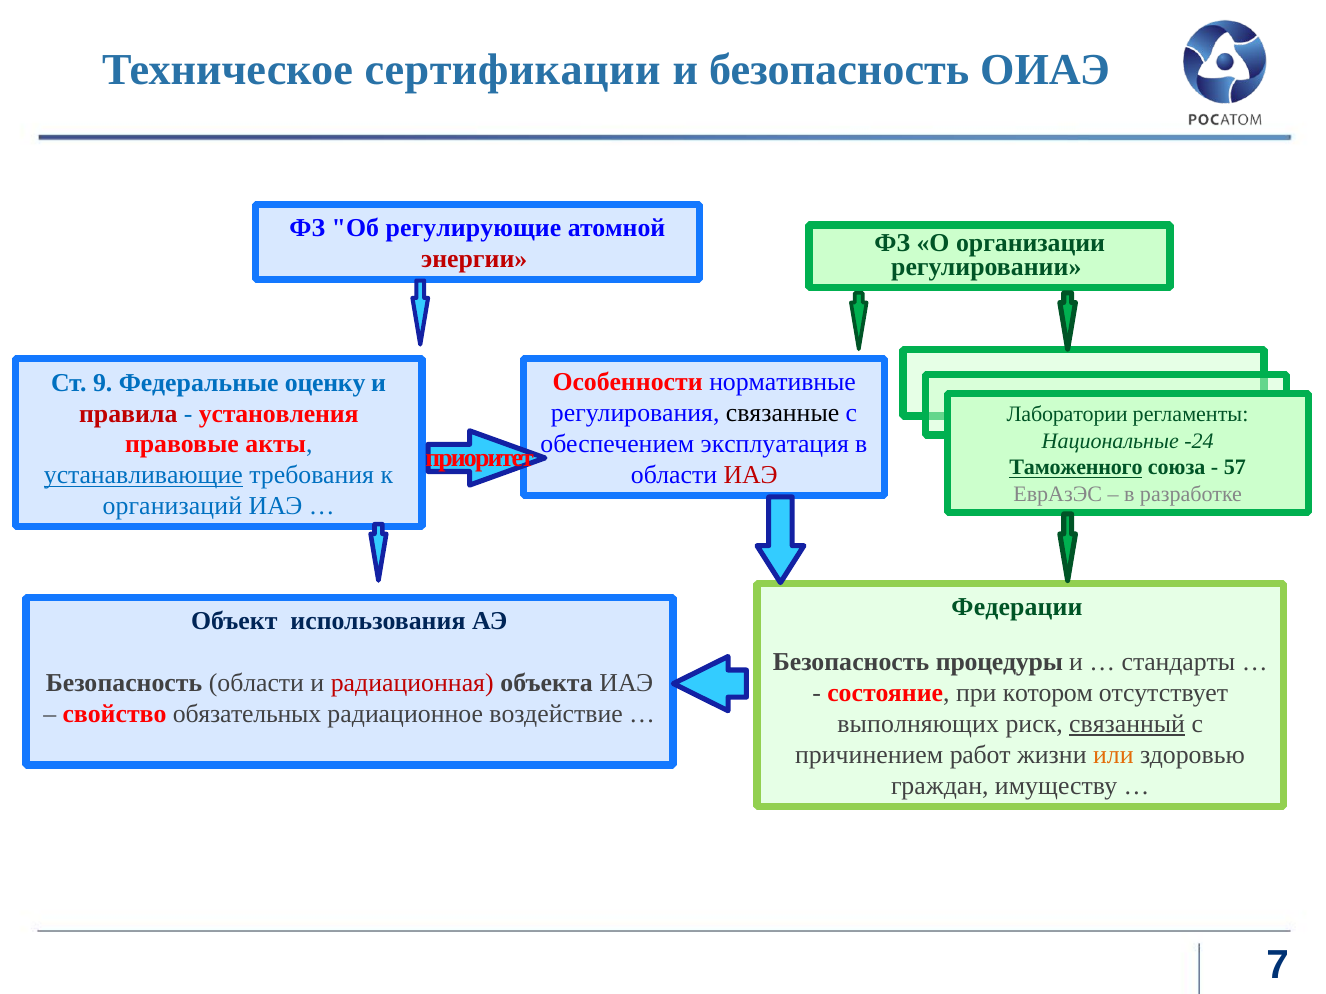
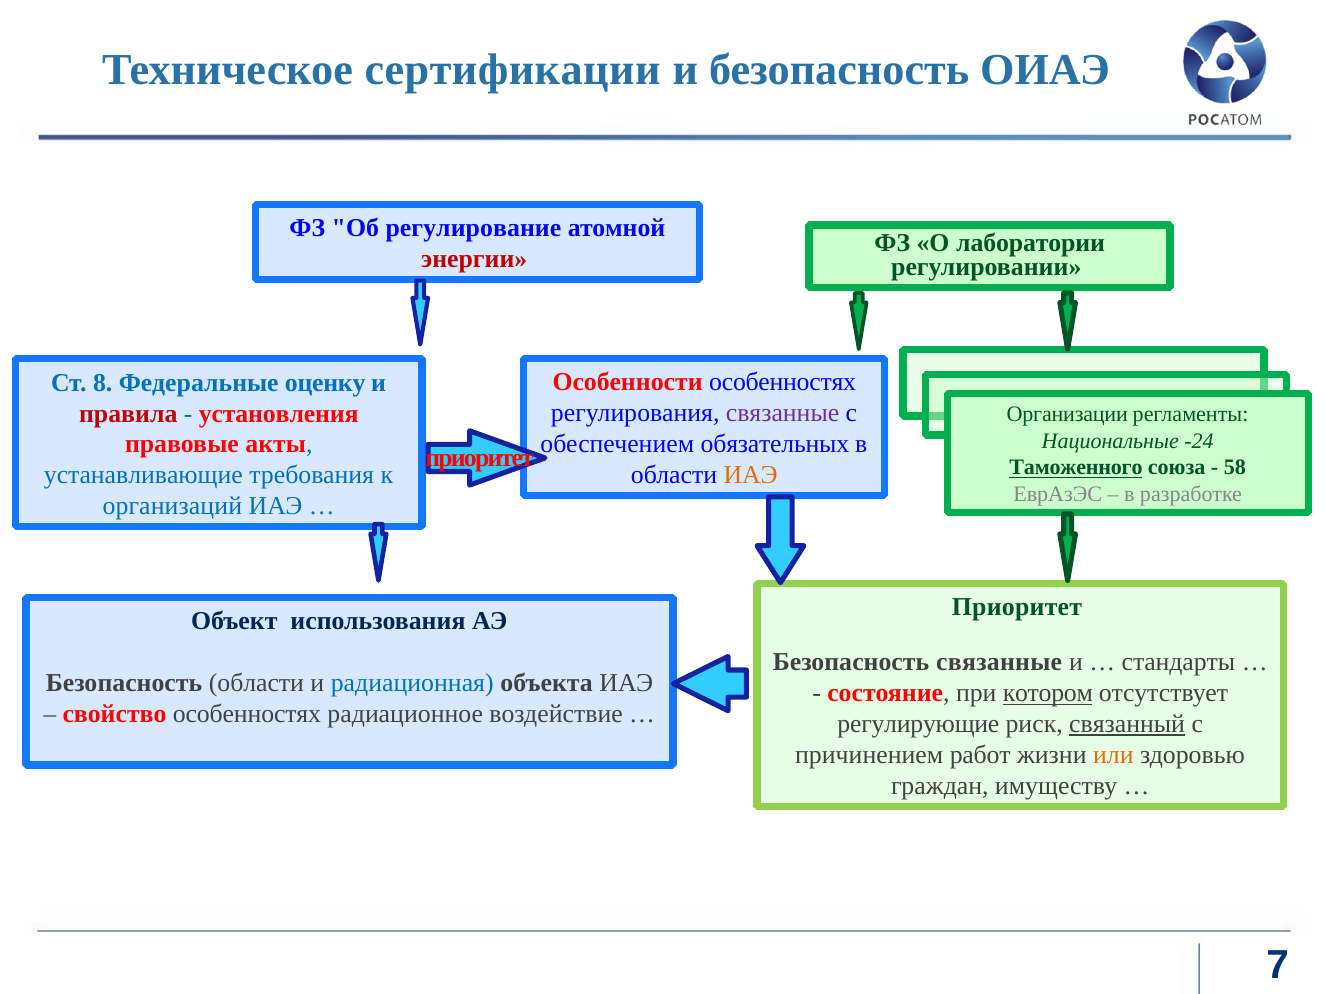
регулирующие: регулирующие -> регулирование
организации: организации -> лаборатории
Особенности нормативные: нормативные -> особенностях
9: 9 -> 8
связанные at (783, 414) colour: black -> purple
Лаборатории: Лаборатории -> Организации
эксплуатация: эксплуатация -> обязательных
57: 57 -> 58
ИАЭ at (751, 476) colour: red -> orange
устанавливающие underline: present -> none
Федерации at (1017, 607): Федерации -> Приоритет
Безопасность процедуры: процедуры -> связанные
радиационная colour: red -> blue
котором underline: none -> present
свойство обязательных: обязательных -> особенностях
выполняющих: выполняющих -> регулирующие
